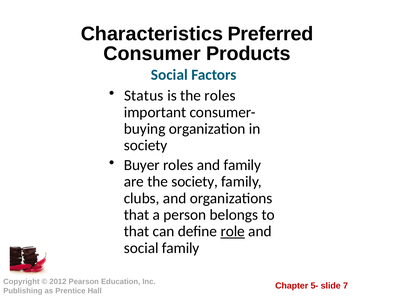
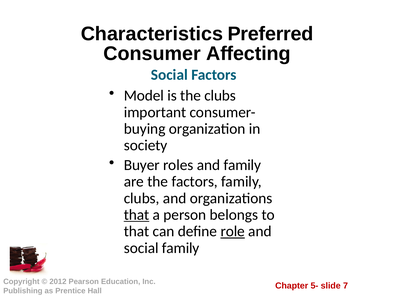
Products: Products -> Affecting
Status: Status -> Model
the roles: roles -> clubs
the society: society -> factors
that at (137, 214) underline: none -> present
